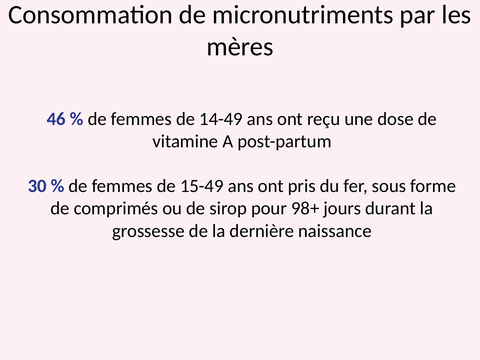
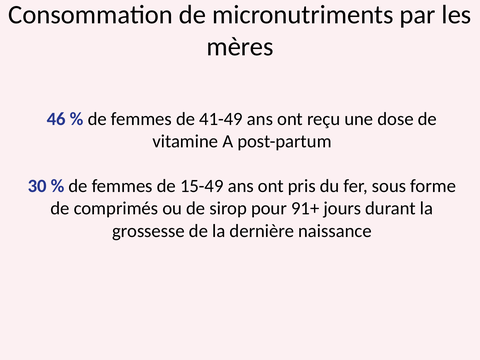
14-49: 14-49 -> 41-49
98+: 98+ -> 91+
